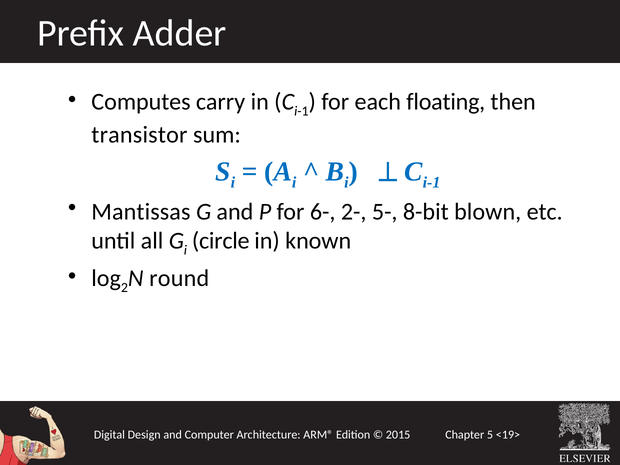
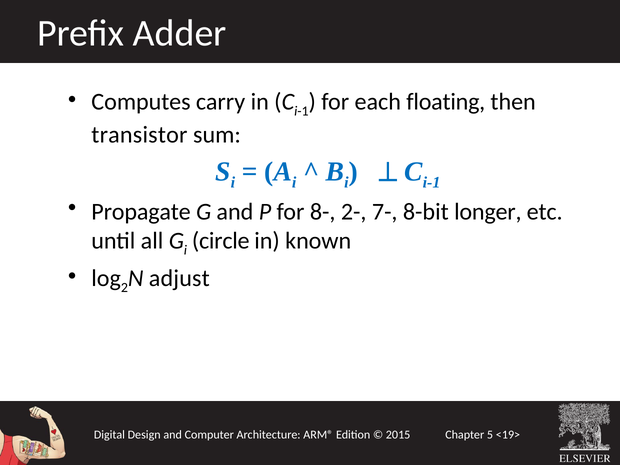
Mantissas: Mantissas -> Propagate
6-: 6- -> 8-
5-: 5- -> 7-
blown: blown -> longer
round: round -> adjust
